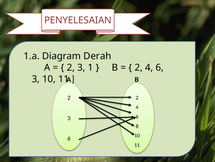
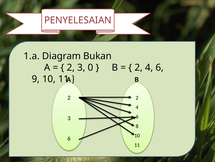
Derah: Derah -> Bukan
1: 1 -> 0
3 at (36, 79): 3 -> 9
